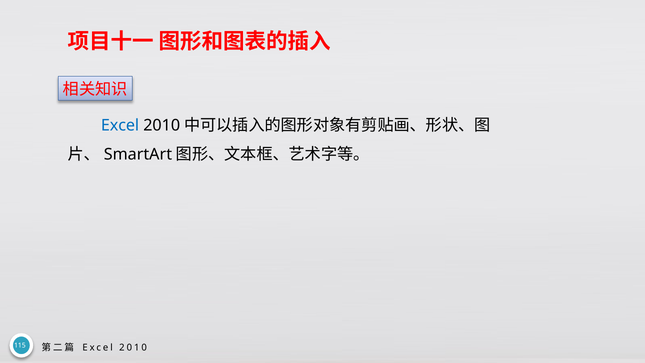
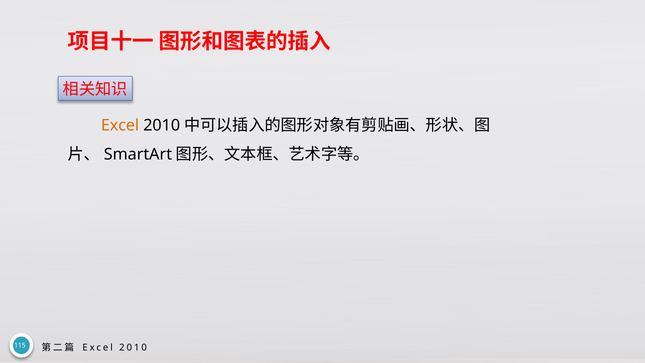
Excel at (120, 125) colour: blue -> orange
